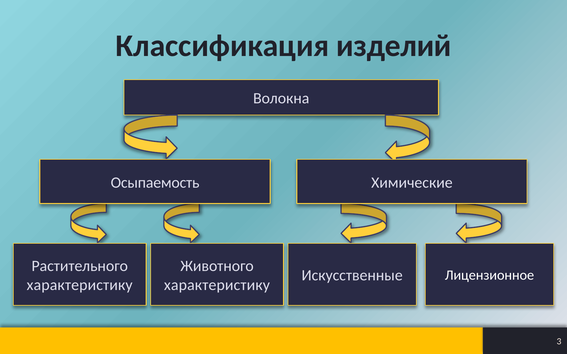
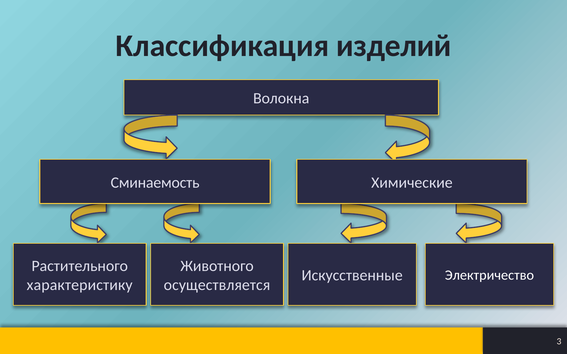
Осыпаемость: Осыпаемость -> Сминаемость
Лицензионное: Лицензионное -> Электричество
характеристику at (217, 285): характеристику -> осуществляется
